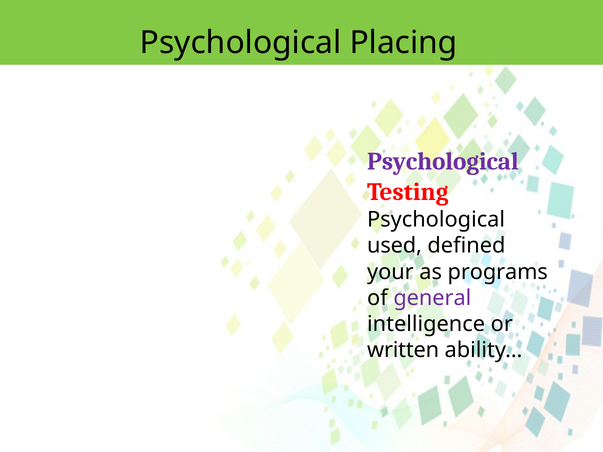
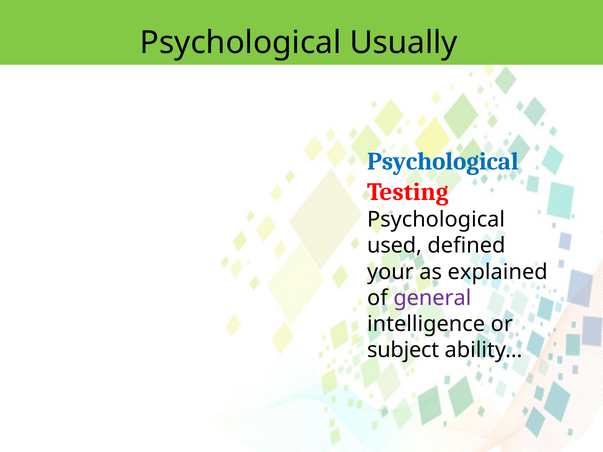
Placing: Placing -> Usually
Psychological at (443, 162) colour: purple -> blue
programs: programs -> explained
written: written -> subject
